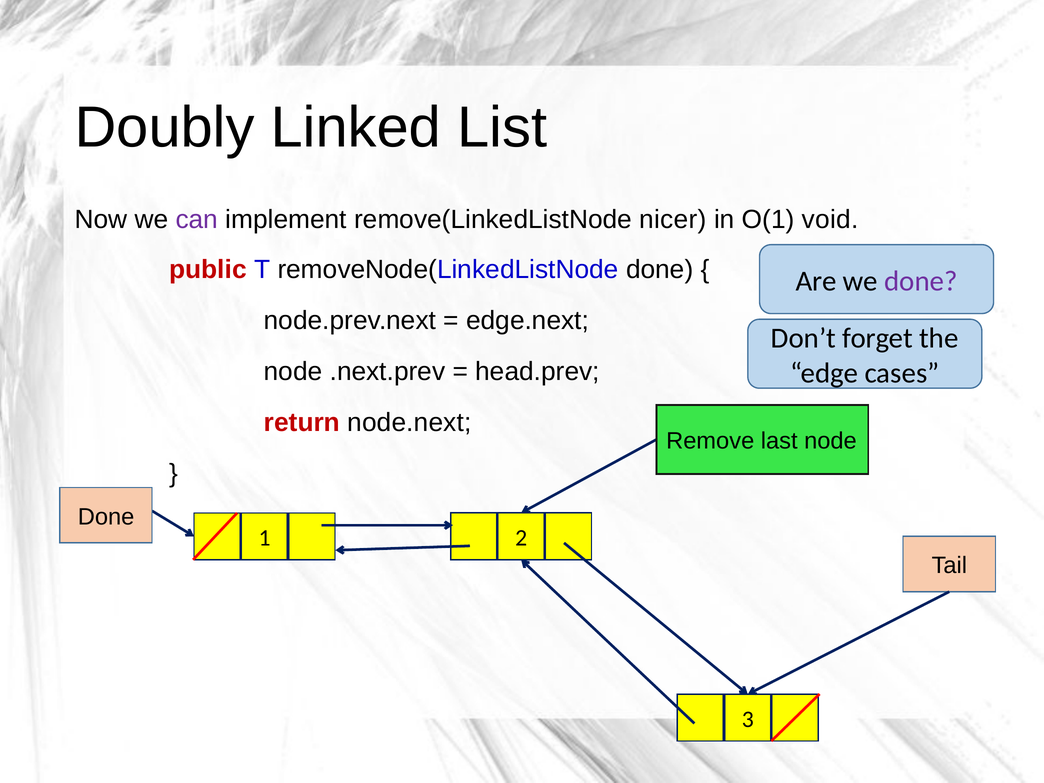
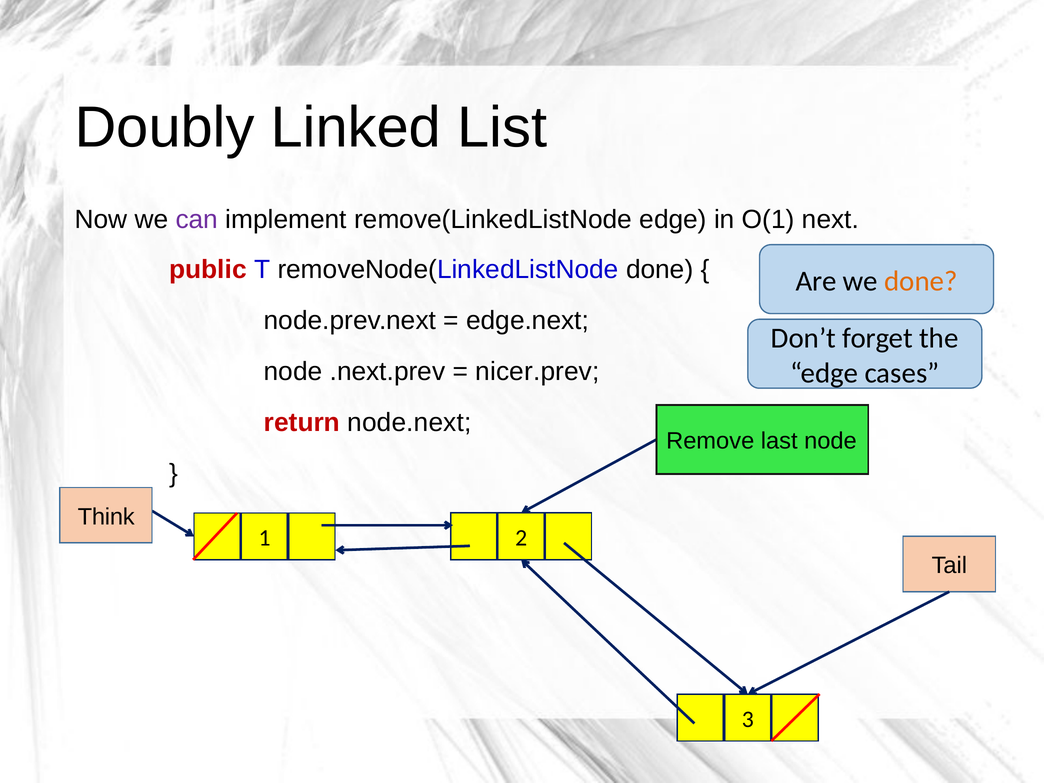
remove(LinkedListNode nicer: nicer -> edge
void: void -> next
done at (921, 281) colour: purple -> orange
head.prev: head.prev -> nicer.prev
Done at (106, 517): Done -> Think
